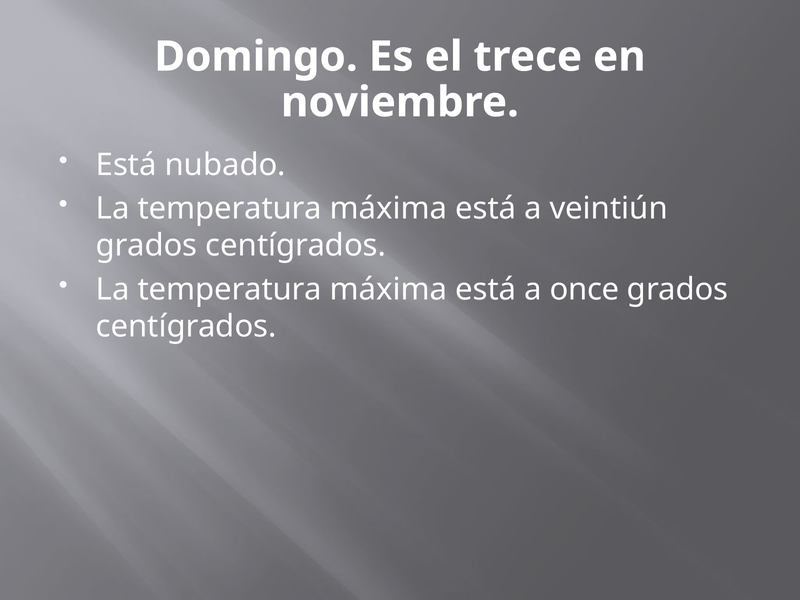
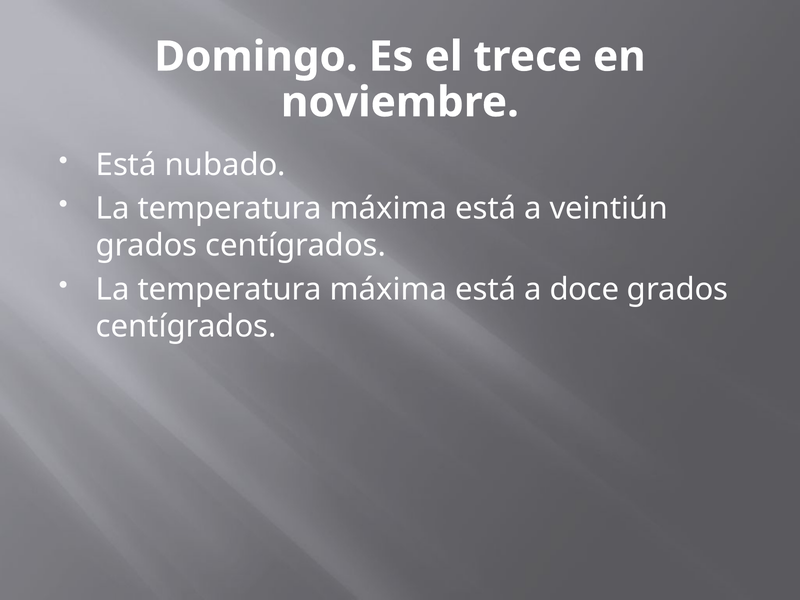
once: once -> doce
